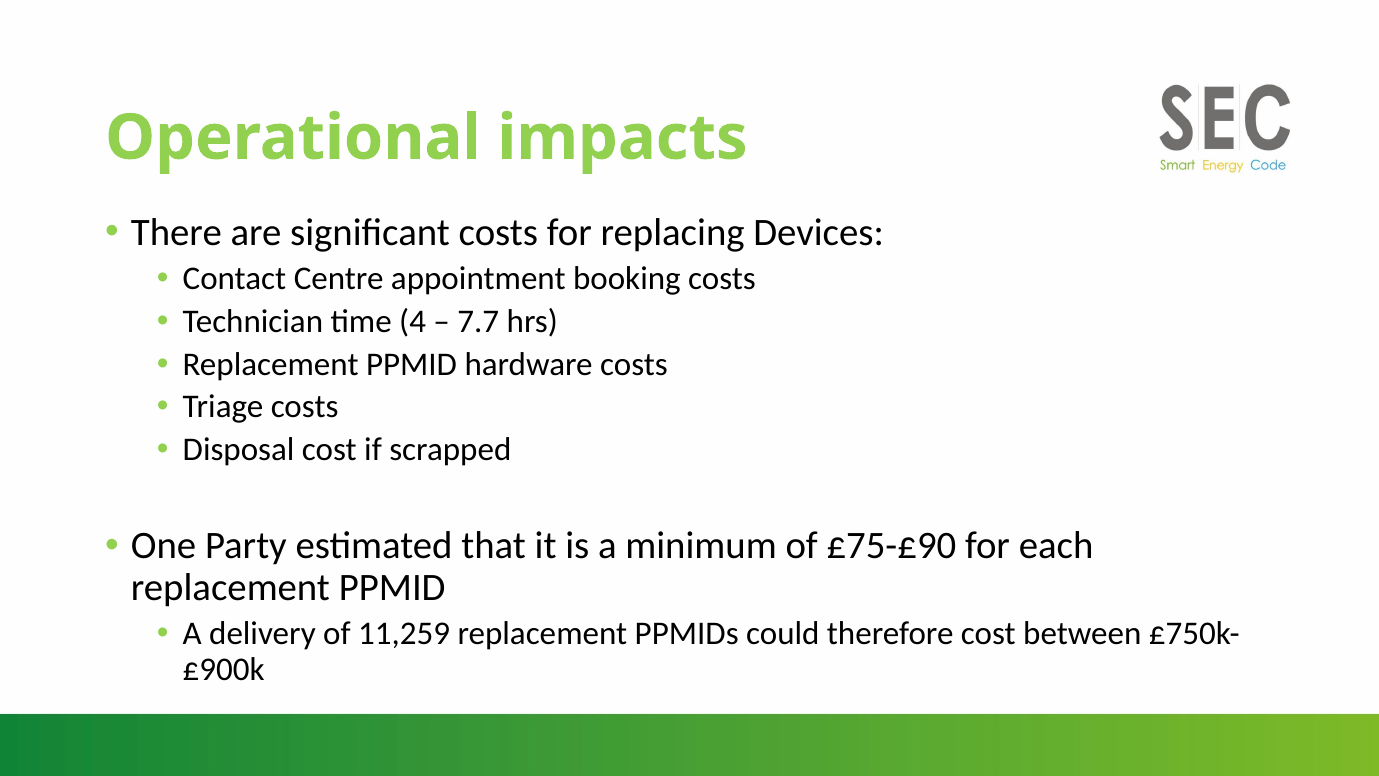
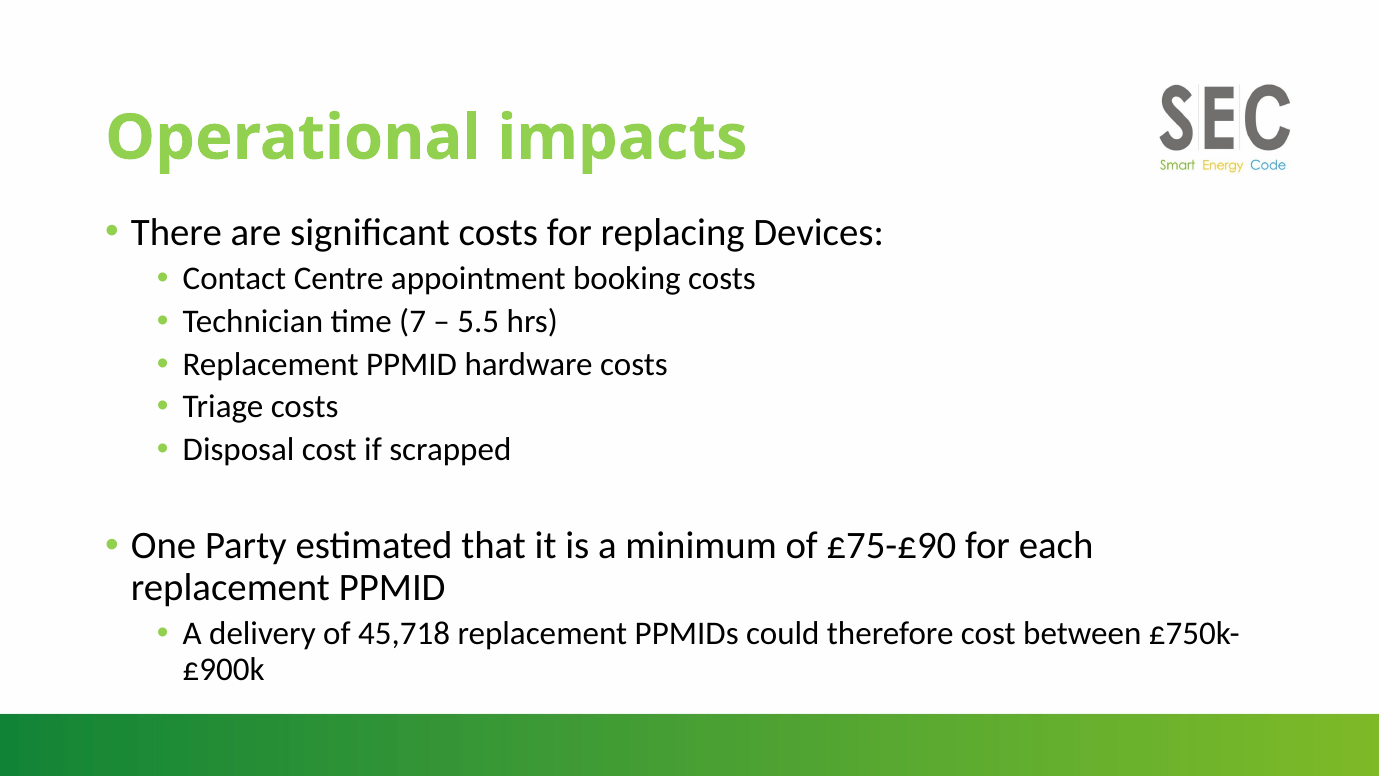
4: 4 -> 7
7.7: 7.7 -> 5.5
11,259: 11,259 -> 45,718
